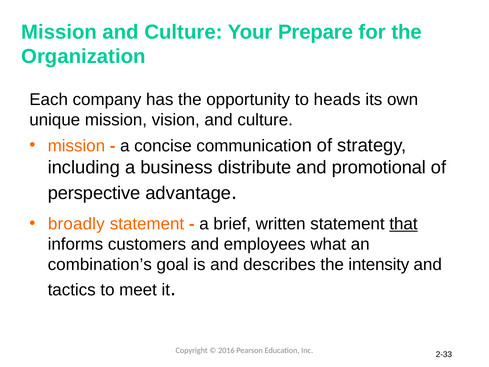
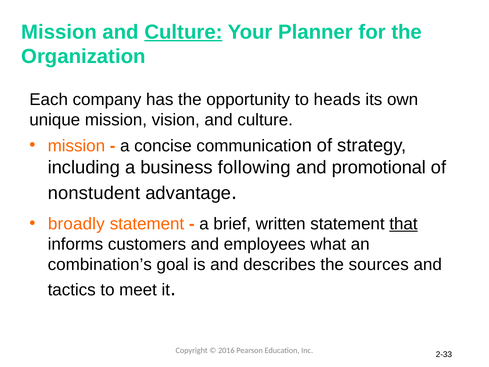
Culture at (183, 32) underline: none -> present
Prepare: Prepare -> Planner
distribute: distribute -> following
perspective: perspective -> nonstudent
intensity: intensity -> sources
